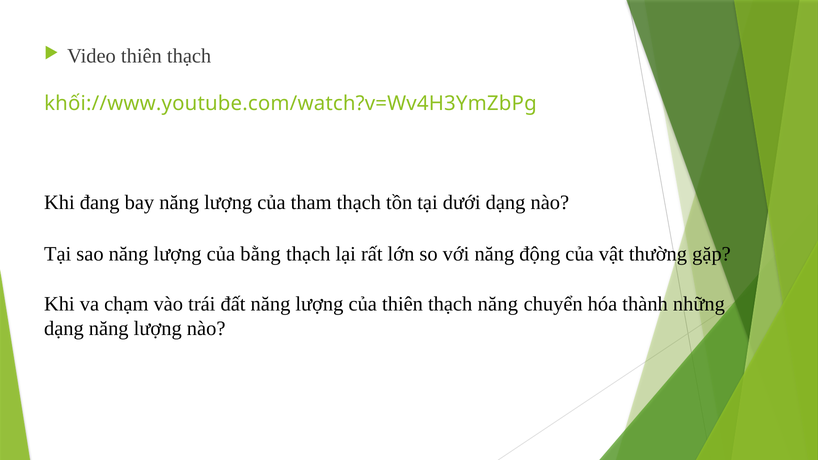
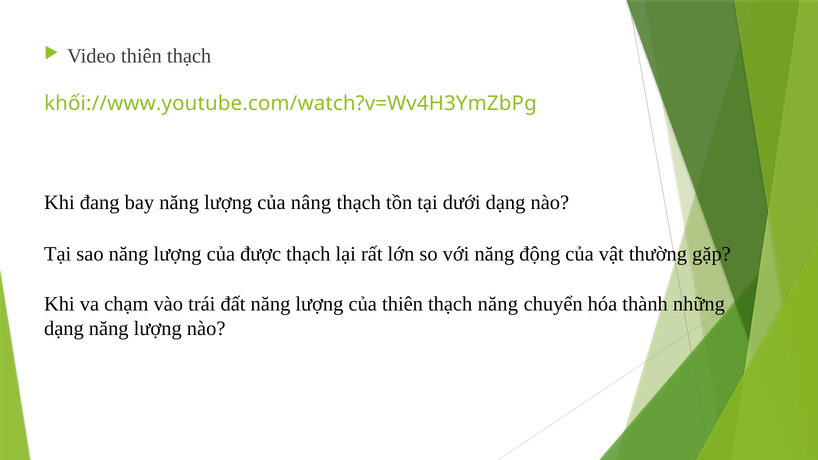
tham: tham -> nâng
bằng: bằng -> được
